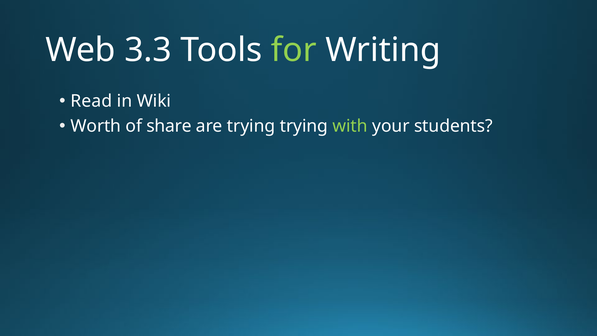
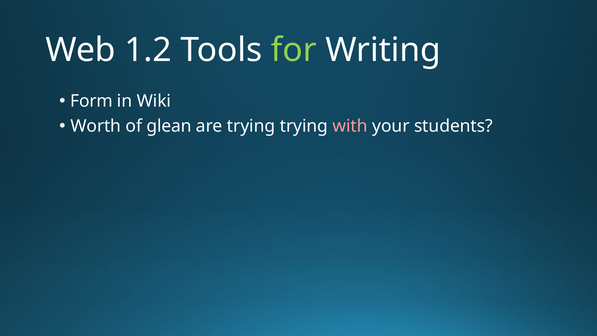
3.3: 3.3 -> 1.2
Read: Read -> Form
share: share -> glean
with colour: light green -> pink
